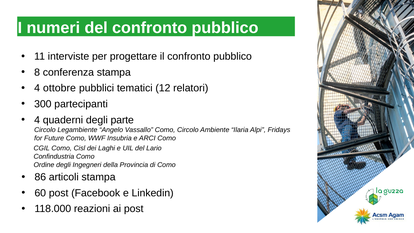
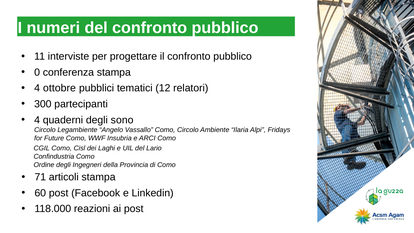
8: 8 -> 0
parte: parte -> sono
86: 86 -> 71
